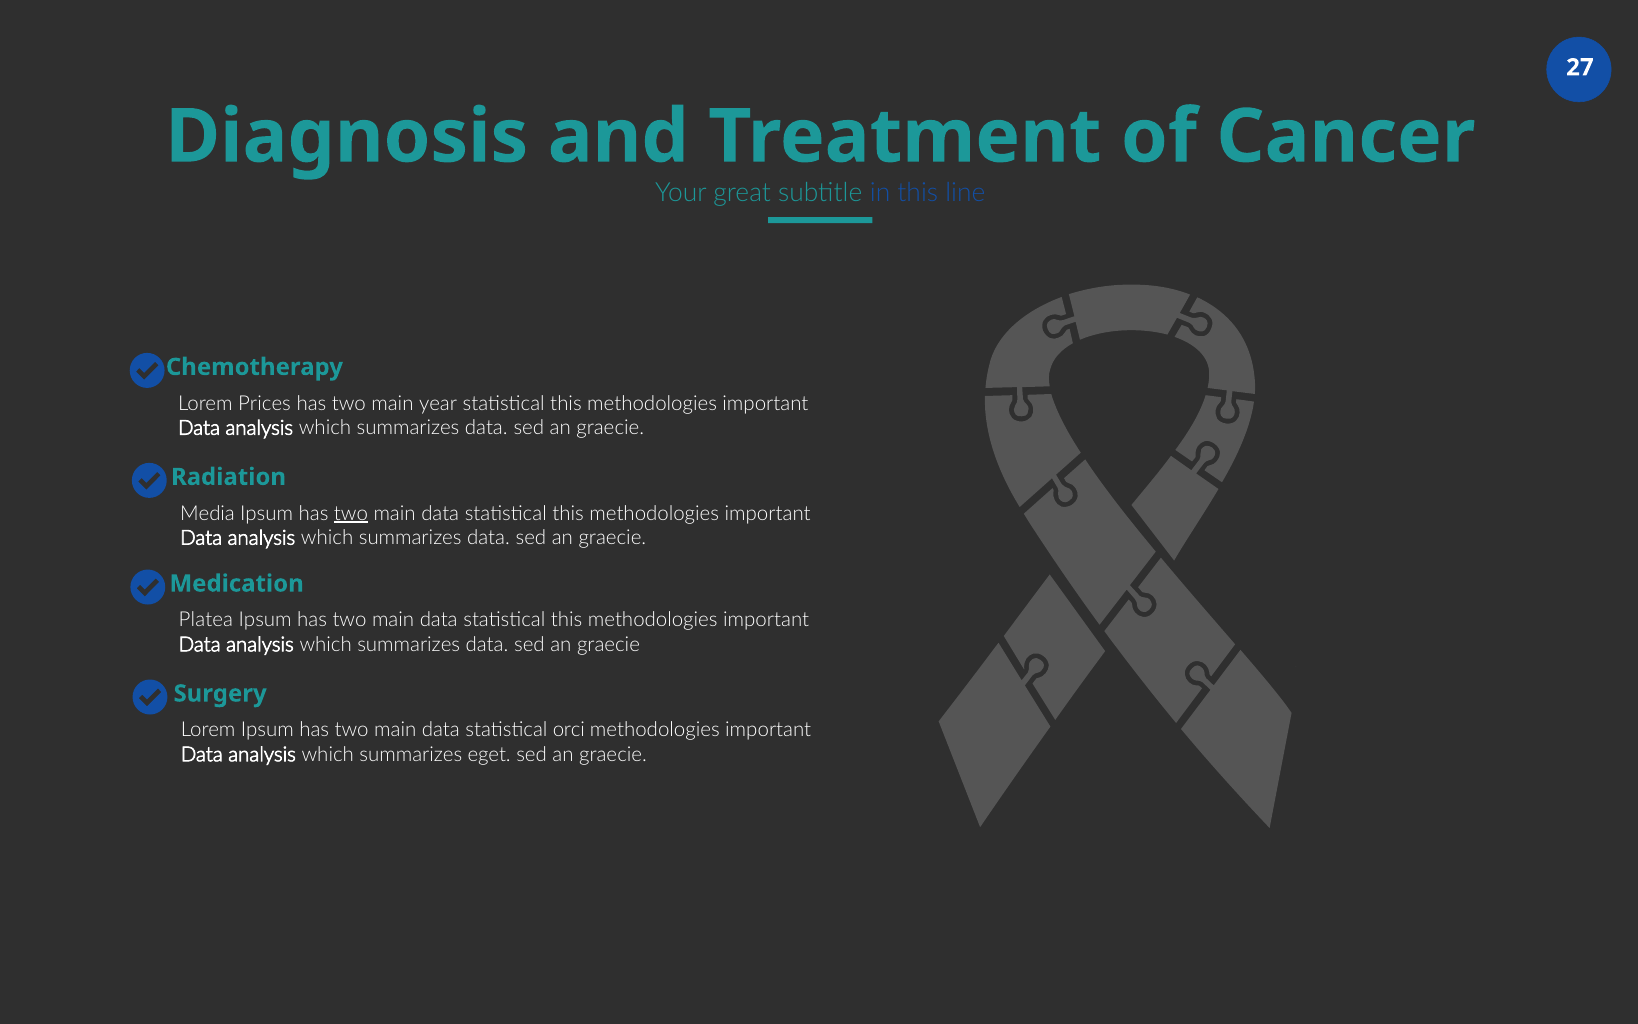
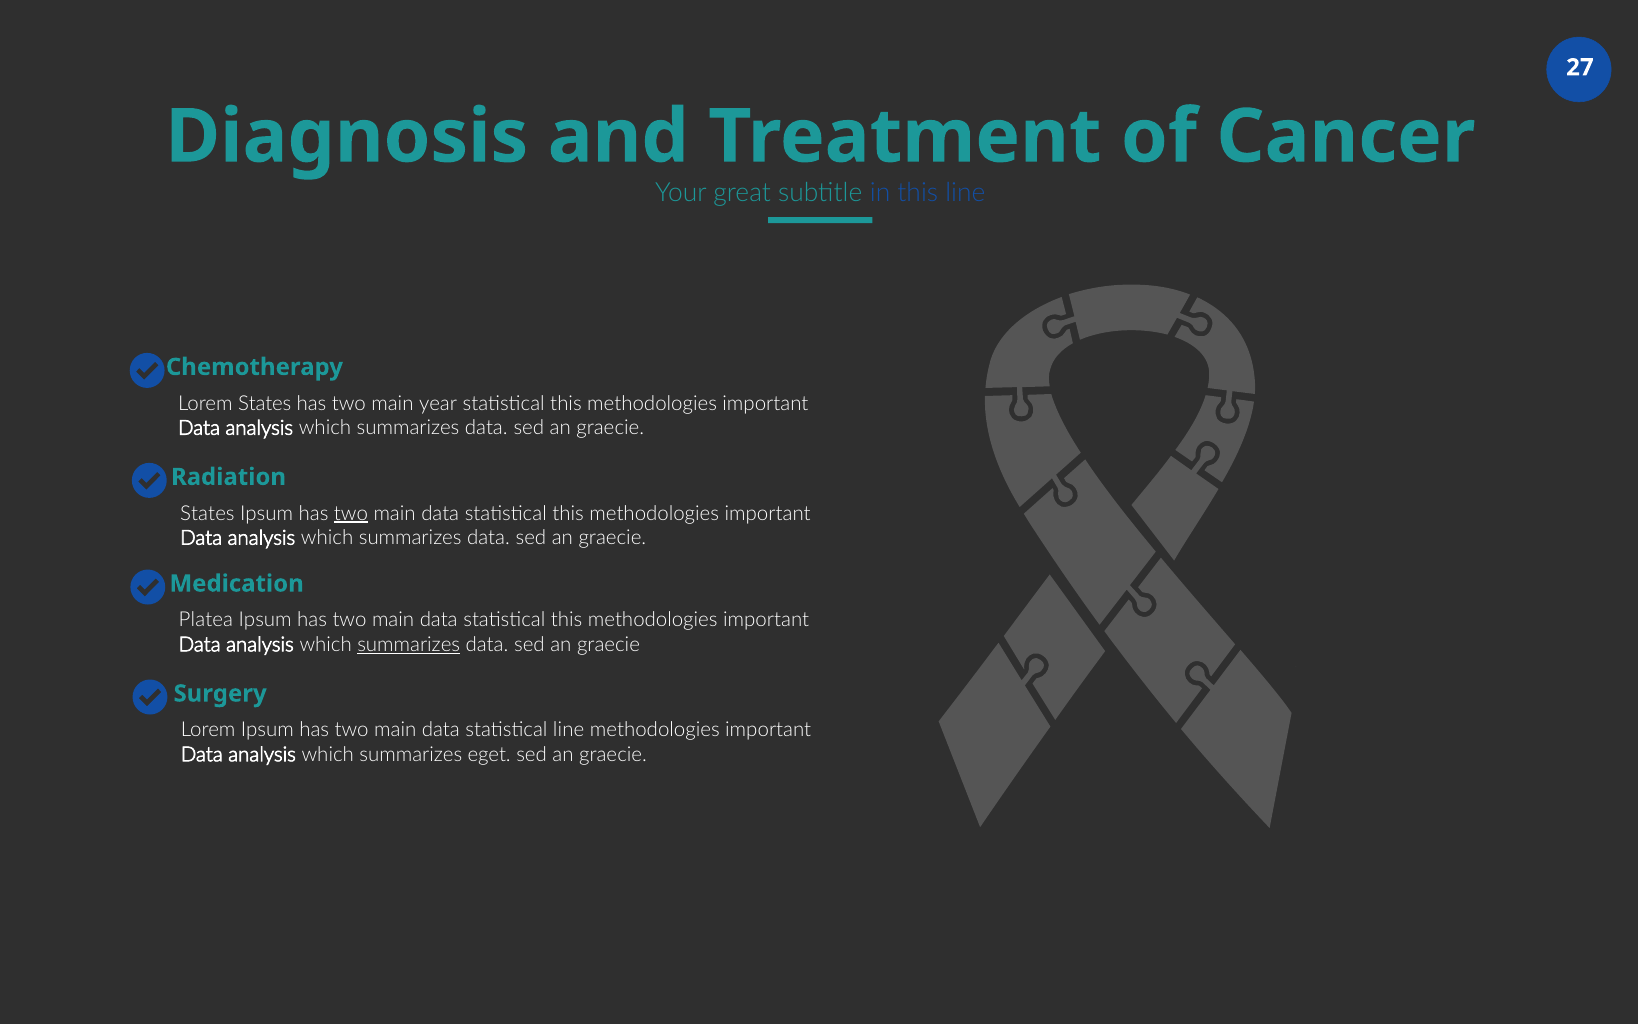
Lorem Prices: Prices -> States
Media at (208, 513): Media -> States
summarizes at (409, 644) underline: none -> present
statistical orci: orci -> line
